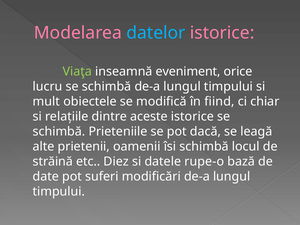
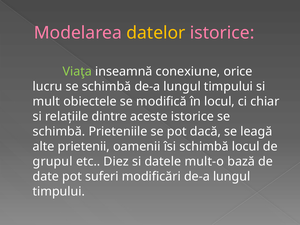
datelor colour: light blue -> yellow
eveniment: eveniment -> conexiune
în fiind: fiind -> locul
străină: străină -> grupul
rupe-o: rupe-o -> mult-o
